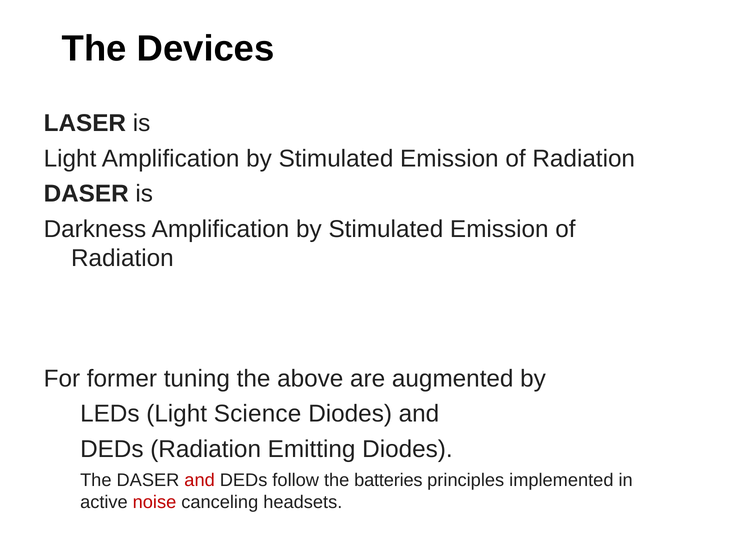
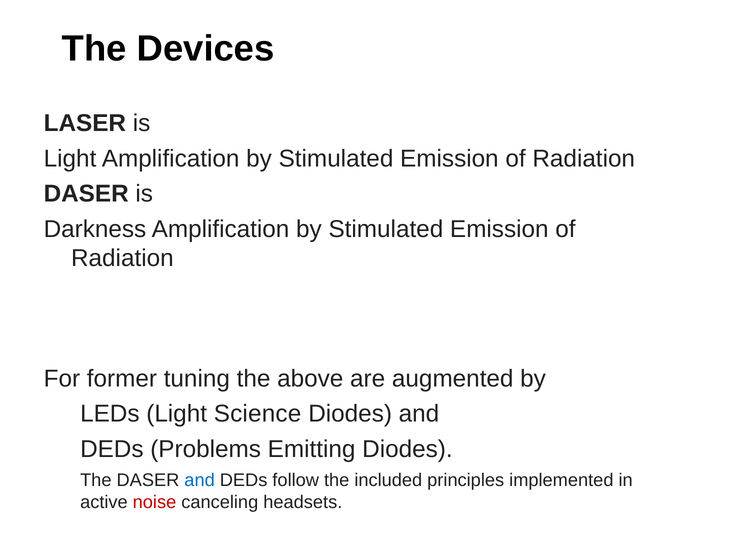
DEDs Radiation: Radiation -> Problems
and at (200, 480) colour: red -> blue
batteries: batteries -> included
